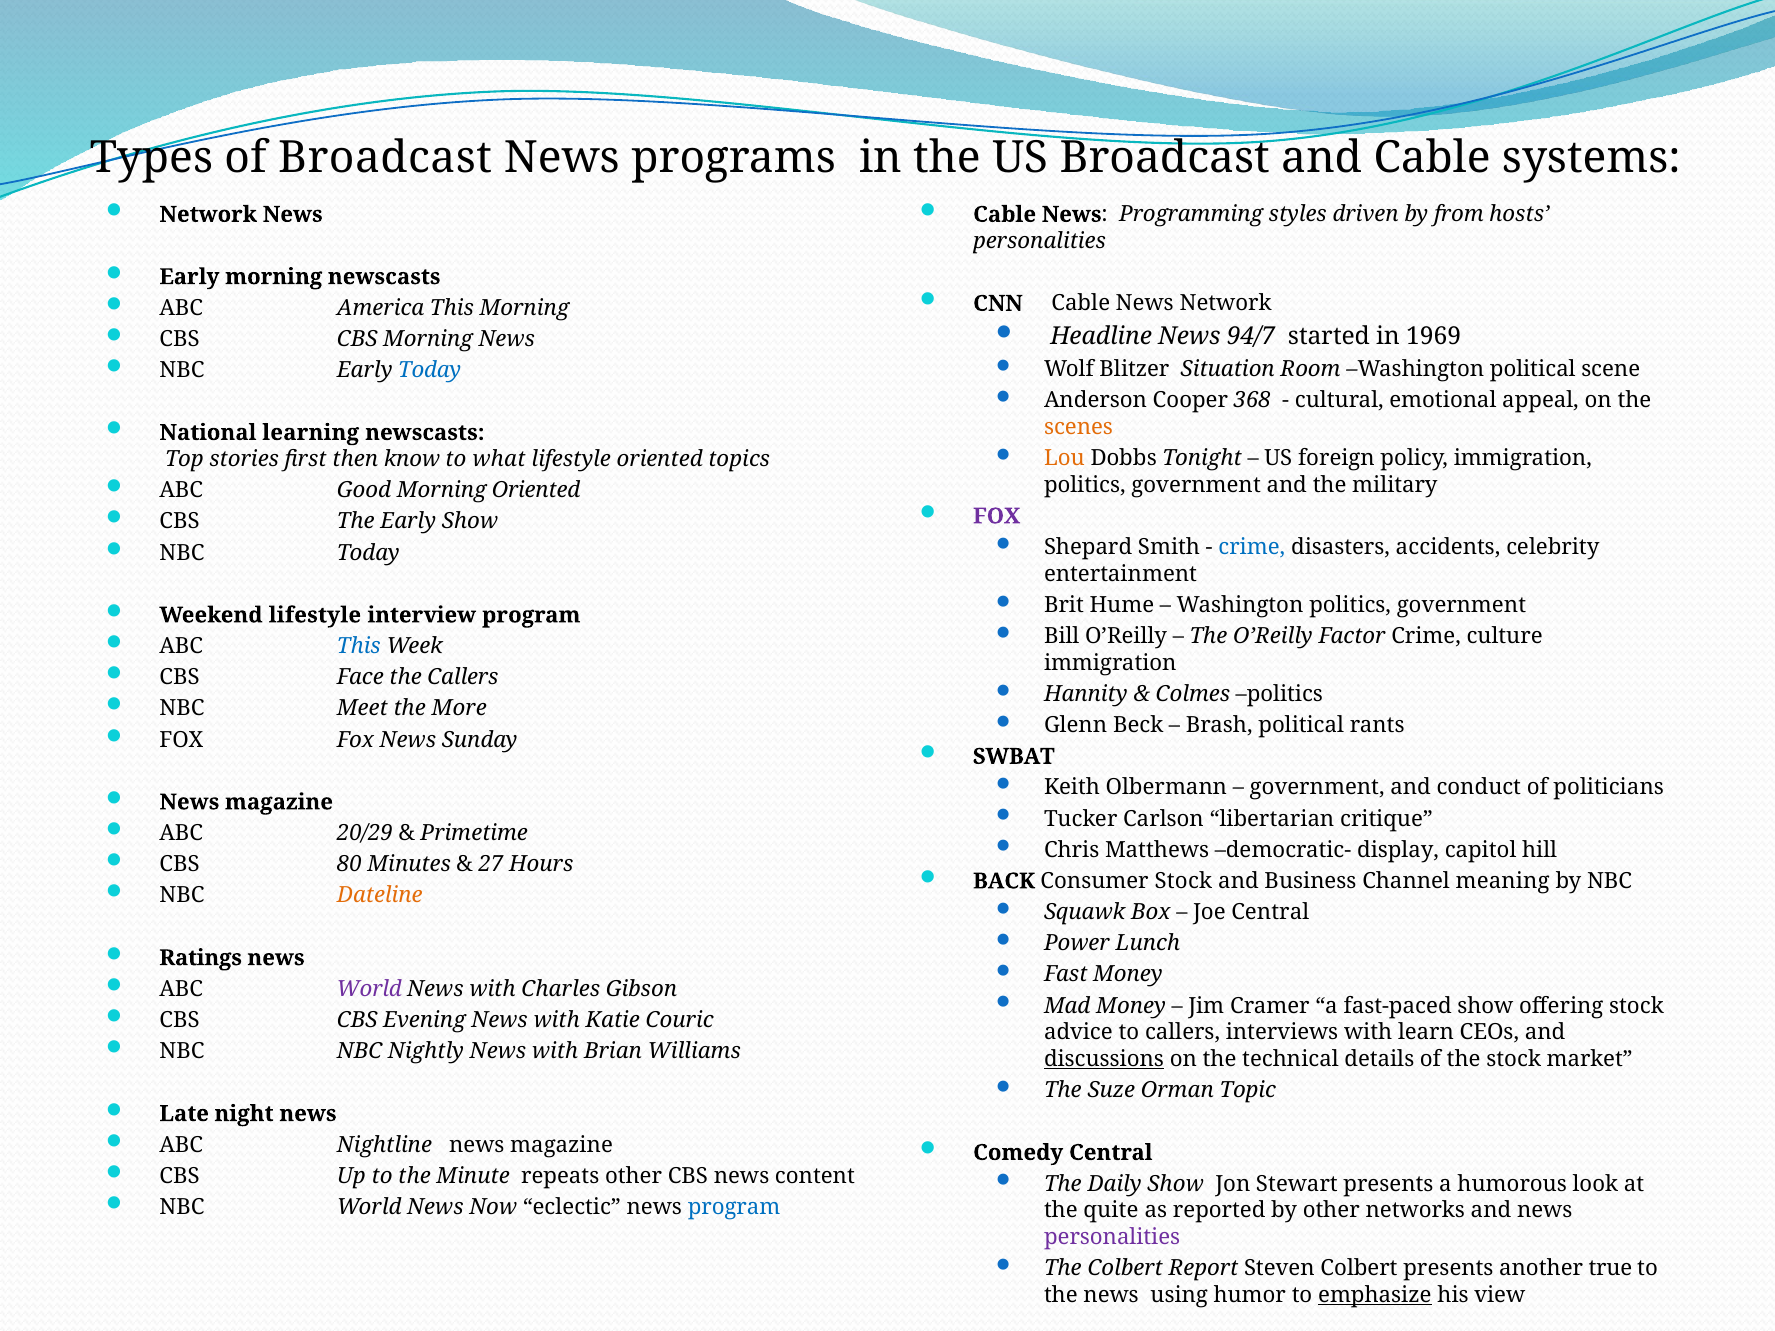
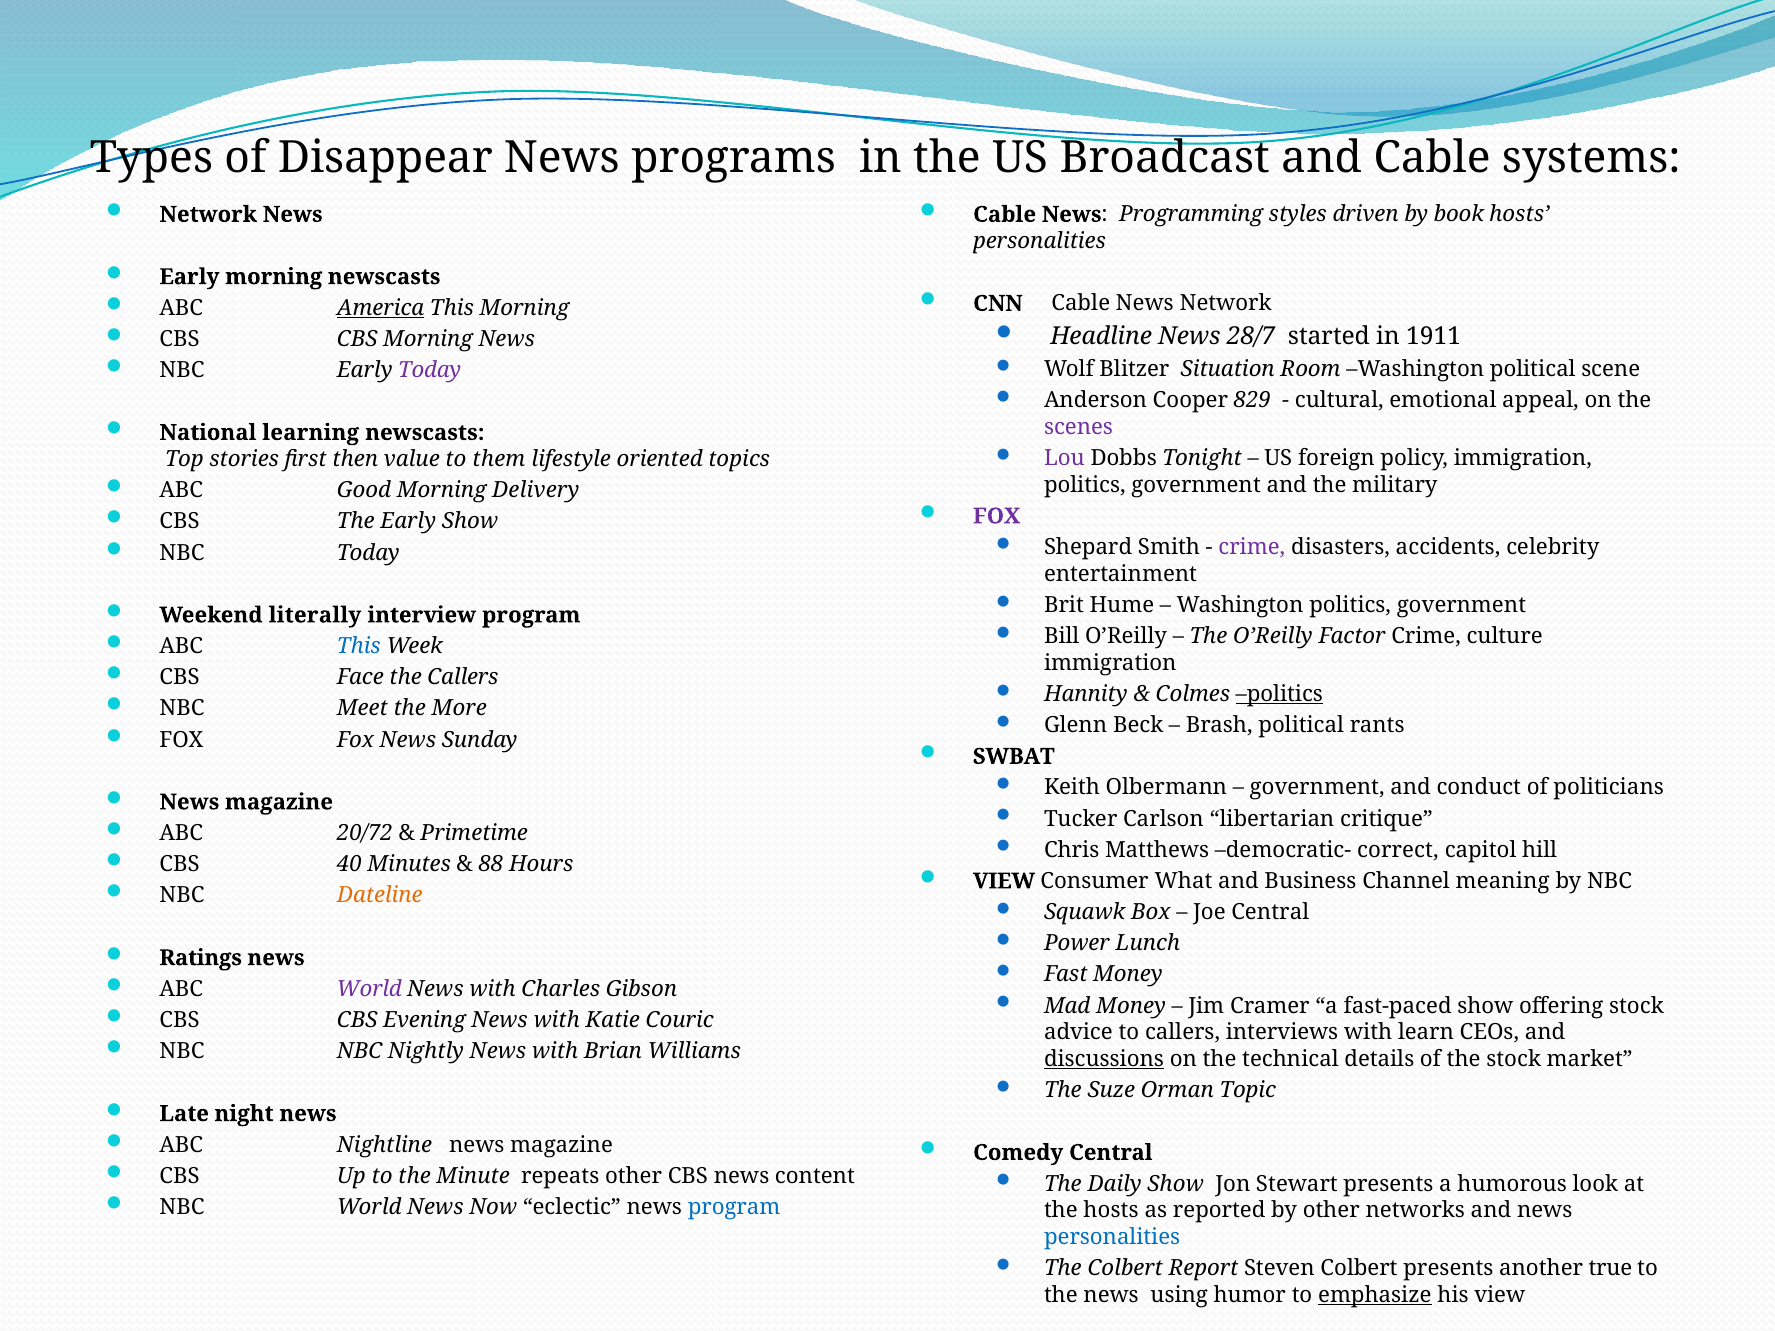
of Broadcast: Broadcast -> Disappear
from: from -> book
America underline: none -> present
94/7: 94/7 -> 28/7
1969: 1969 -> 1911
Today at (430, 370) colour: blue -> purple
368: 368 -> 829
scenes colour: orange -> purple
Lou colour: orange -> purple
know: know -> value
what: what -> them
Morning Oriented: Oriented -> Delivery
crime at (1252, 547) colour: blue -> purple
Weekend lifestyle: lifestyle -> literally
politics at (1279, 694) underline: none -> present
20/29: 20/29 -> 20/72
display: display -> correct
80: 80 -> 40
27: 27 -> 88
BACK at (1004, 881): BACK -> VIEW
Consumer Stock: Stock -> What
the quite: quite -> hosts
personalities at (1112, 1237) colour: purple -> blue
